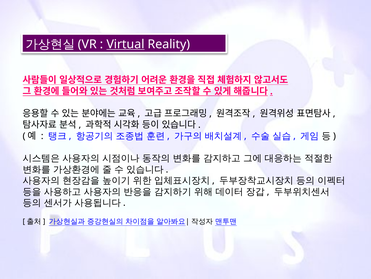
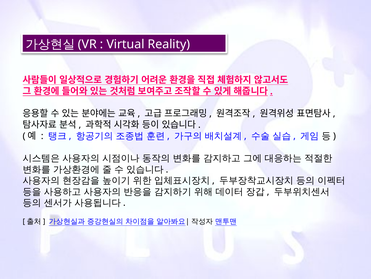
Virtual underline: present -> none
